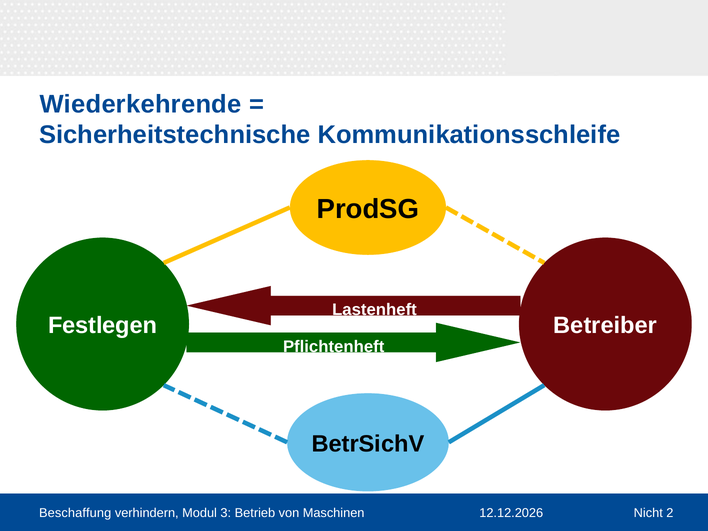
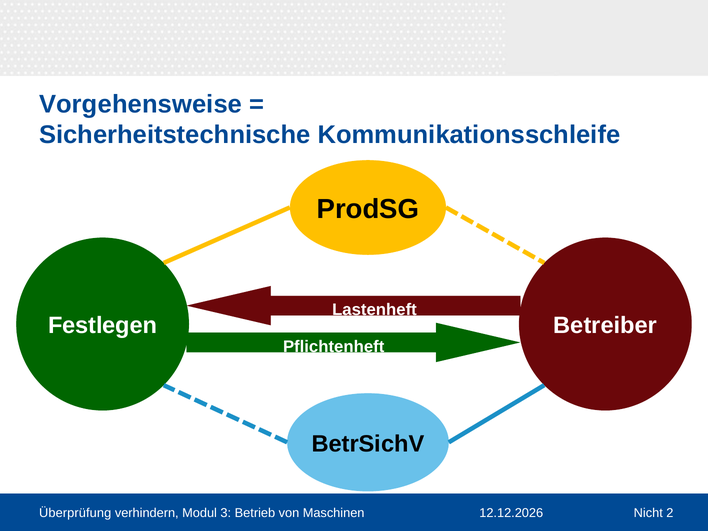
Wiederkehrende: Wiederkehrende -> Vorgehensweise
Beschaffung: Beschaffung -> Überprüfung
